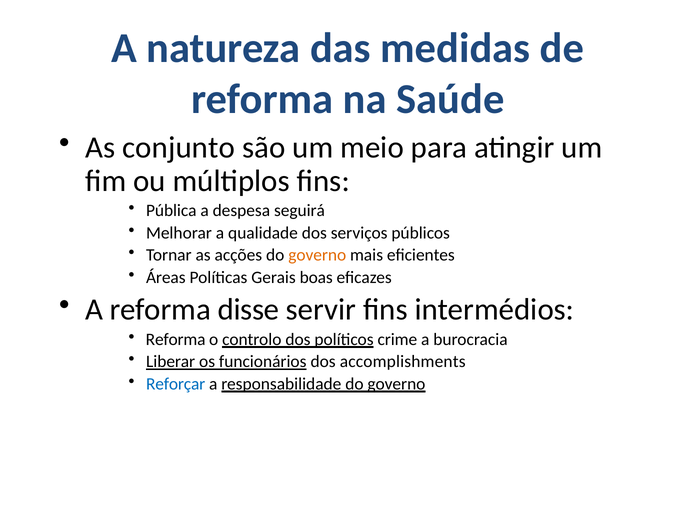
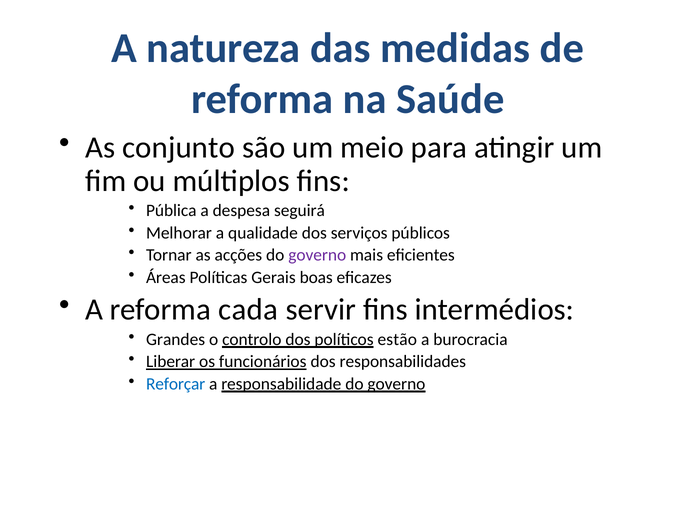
governo at (317, 255) colour: orange -> purple
disse: disse -> cada
Reforma at (176, 339): Reforma -> Grandes
crime: crime -> estão
accomplishments: accomplishments -> responsabilidades
